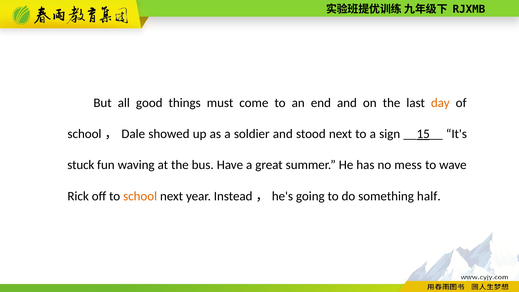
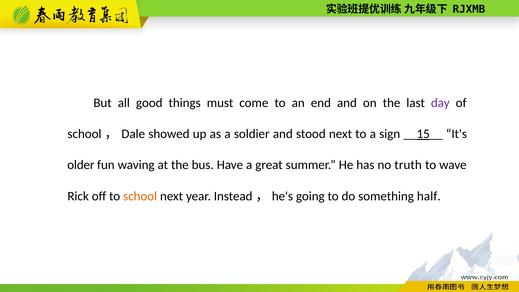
day colour: orange -> purple
stuck: stuck -> older
mess: mess -> truth
